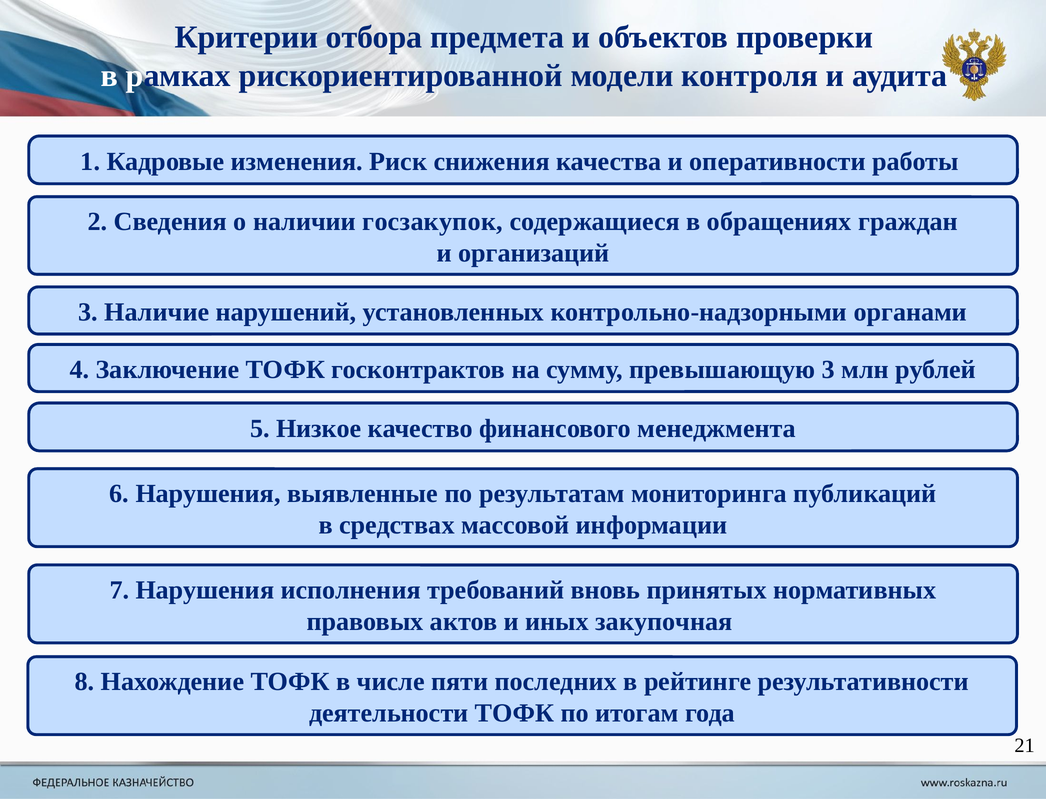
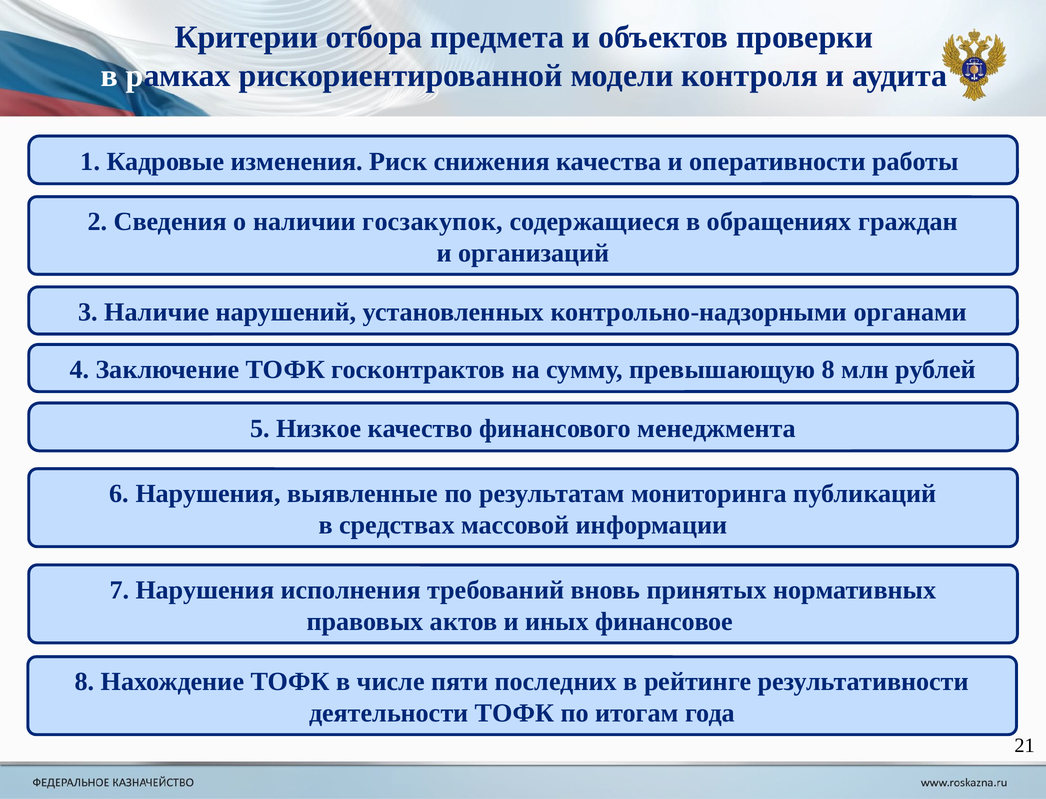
превышающую 3: 3 -> 8
закупочная: закупочная -> финансовое
